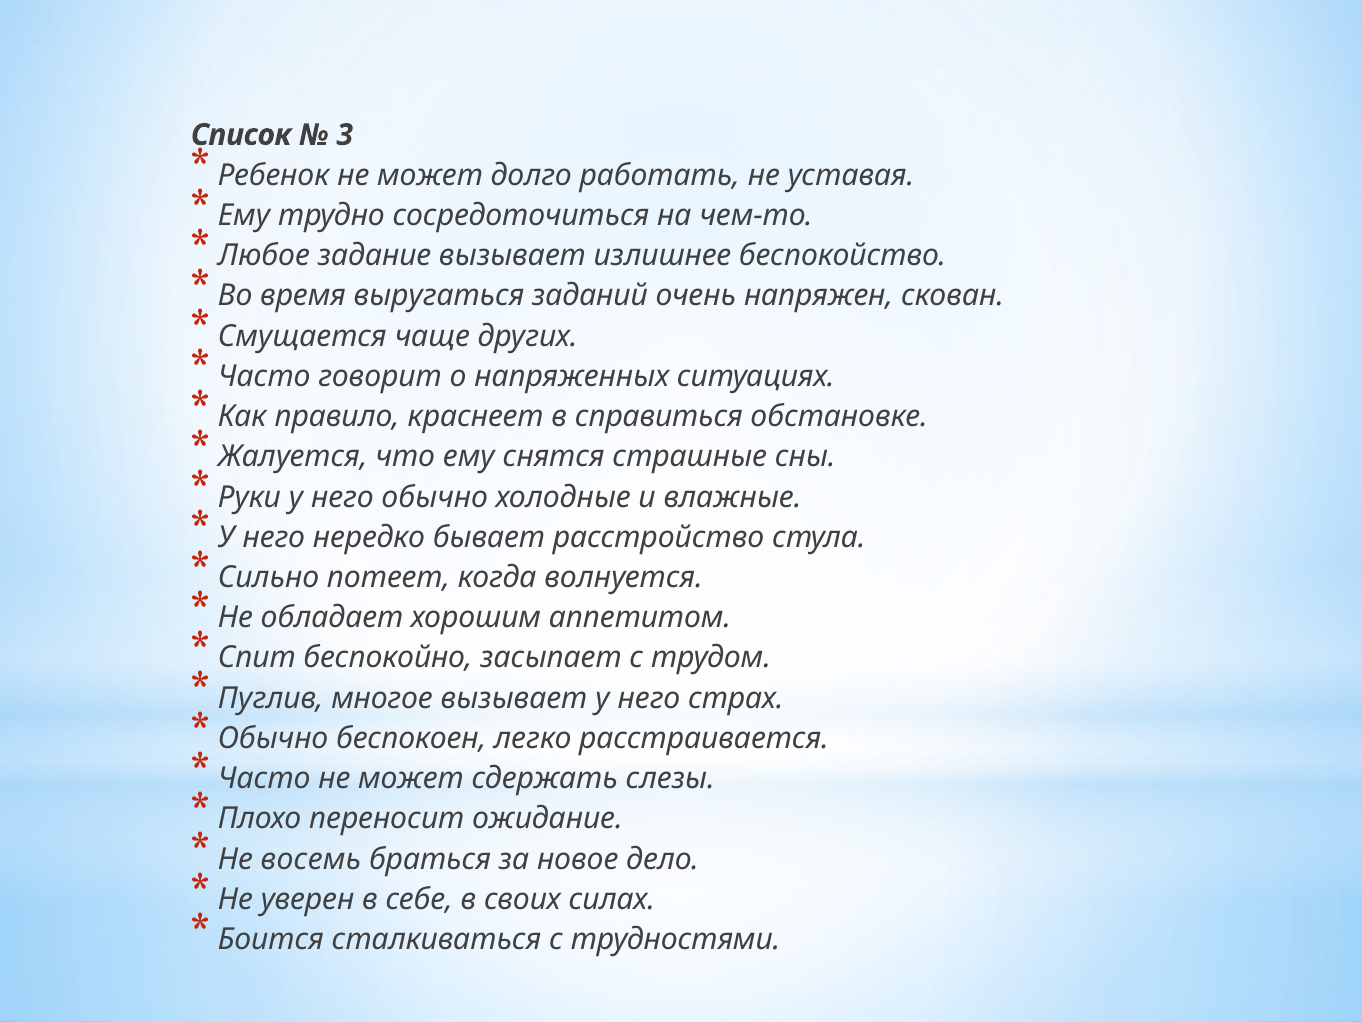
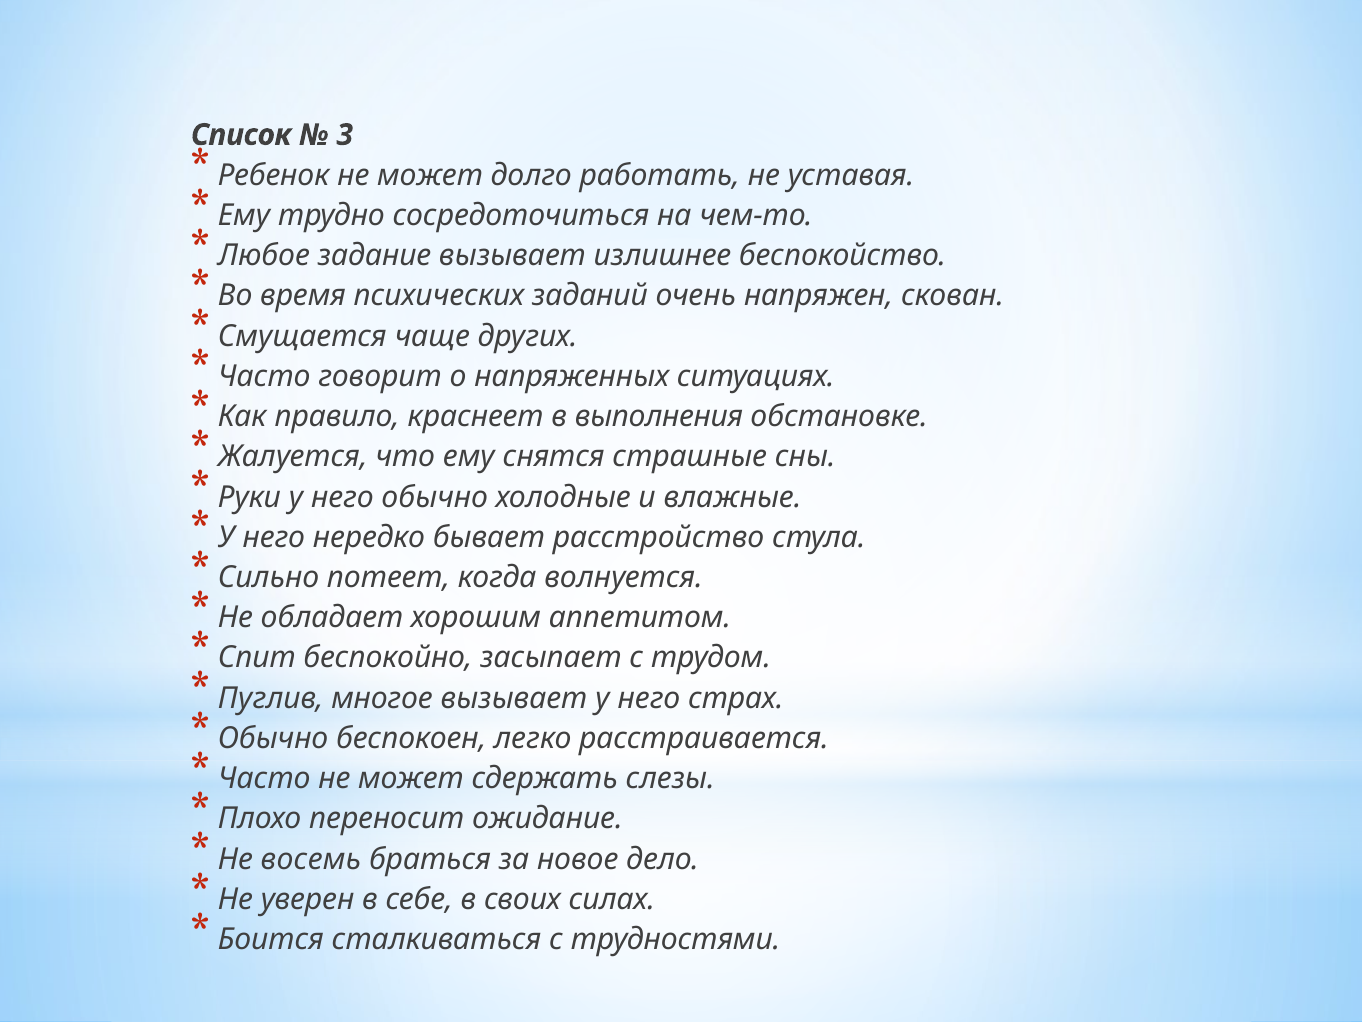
выругаться: выругаться -> психических
справиться: справиться -> выполнения
